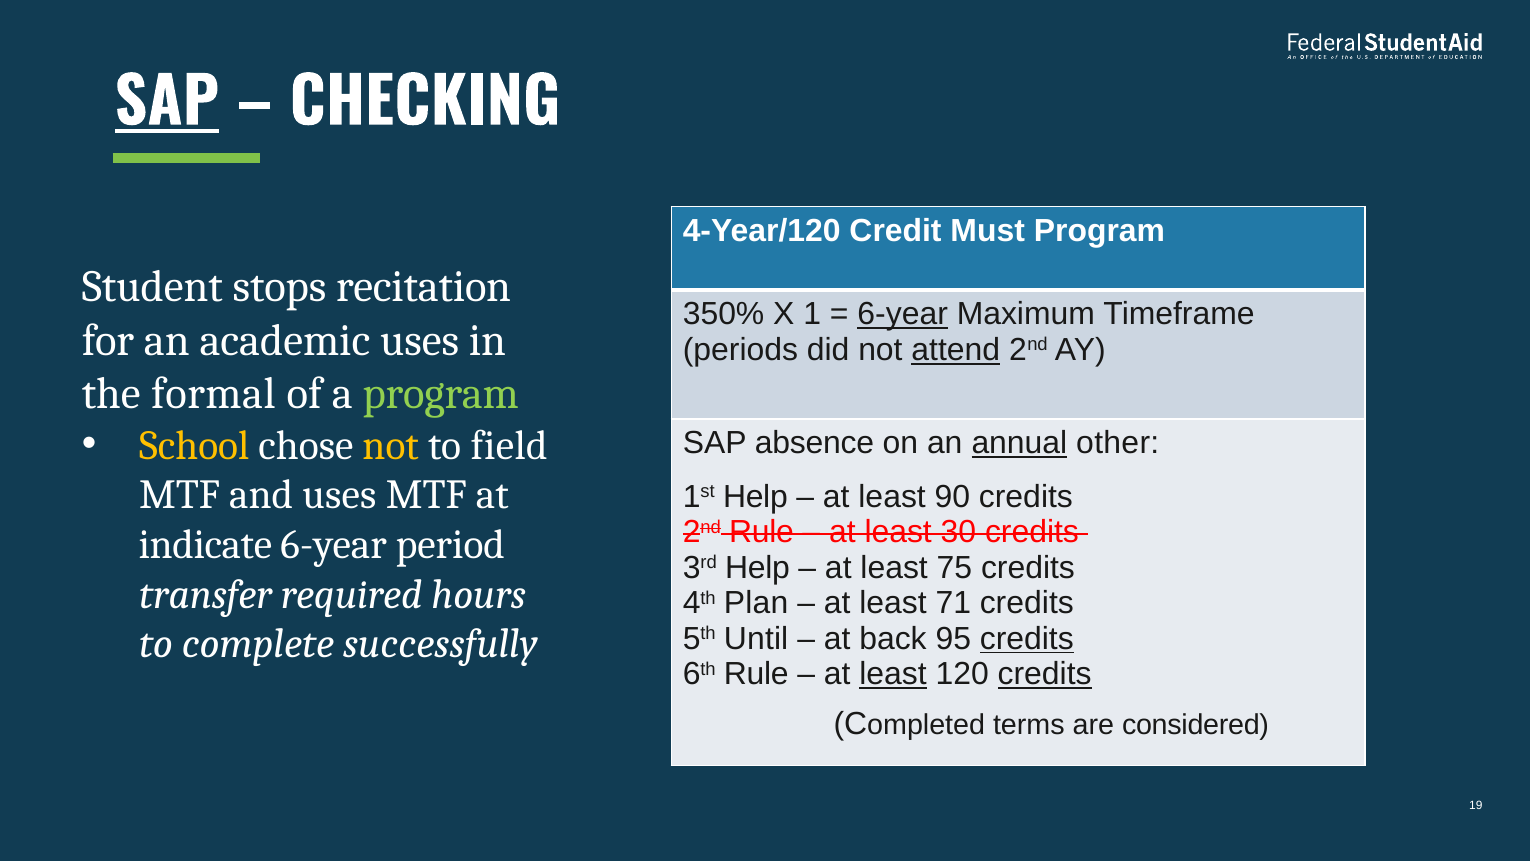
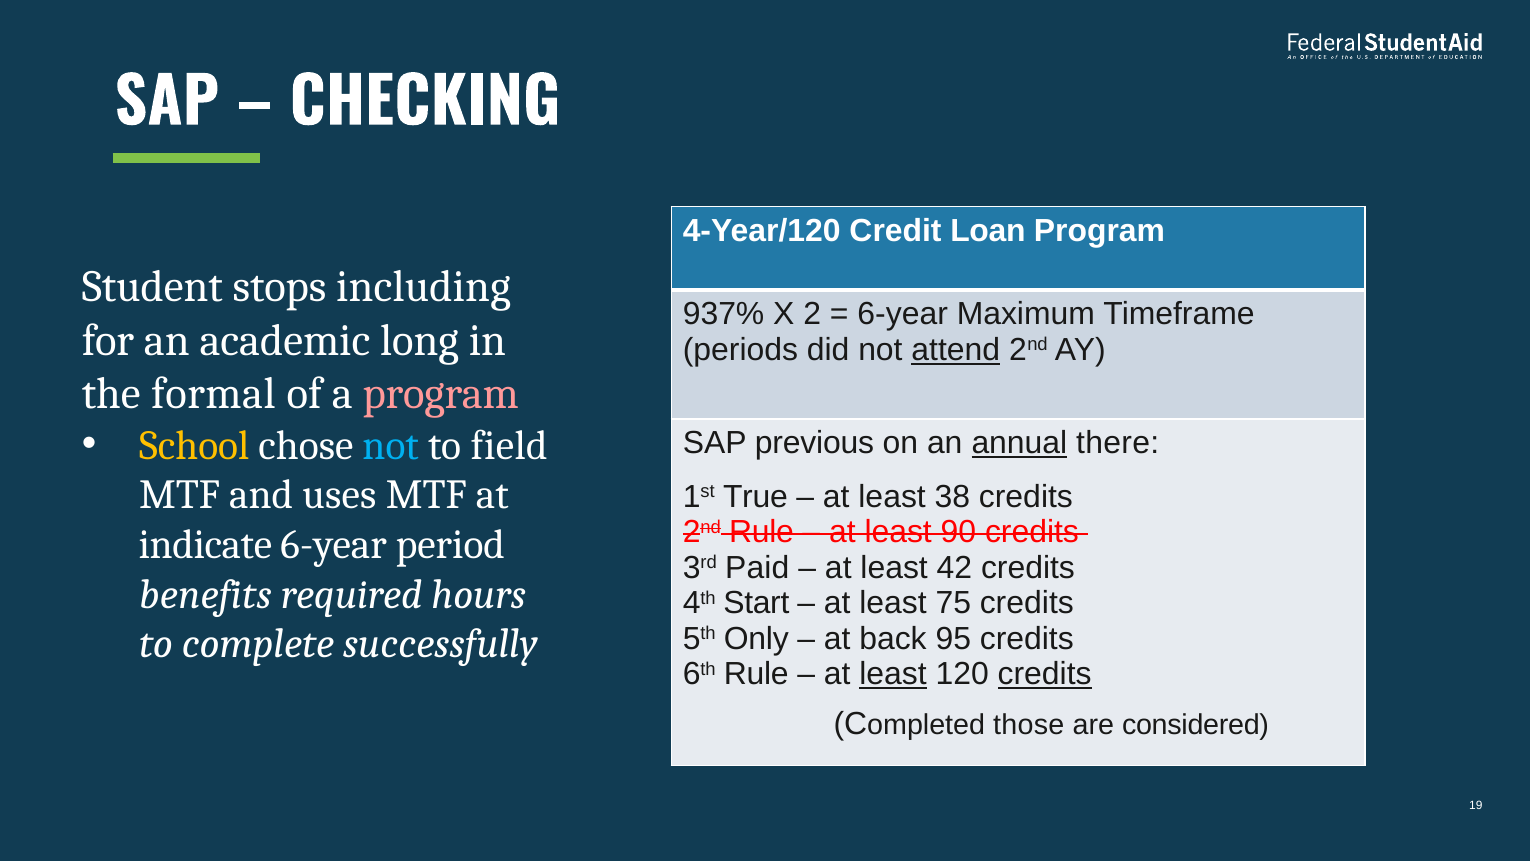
SAP at (167, 103) underline: present -> none
Must: Must -> Loan
recitation: recitation -> including
350%: 350% -> 937%
1: 1 -> 2
6-year at (903, 314) underline: present -> none
academic uses: uses -> long
program at (441, 394) colour: light green -> pink
not at (391, 445) colour: yellow -> light blue
absence: absence -> previous
other: other -> there
1st Help: Help -> True
90: 90 -> 38
30: 30 -> 90
3rd Help: Help -> Paid
75: 75 -> 42
transfer: transfer -> benefits
Plan: Plan -> Start
71: 71 -> 75
Until: Until -> Only
credits at (1027, 639) underline: present -> none
terms: terms -> those
